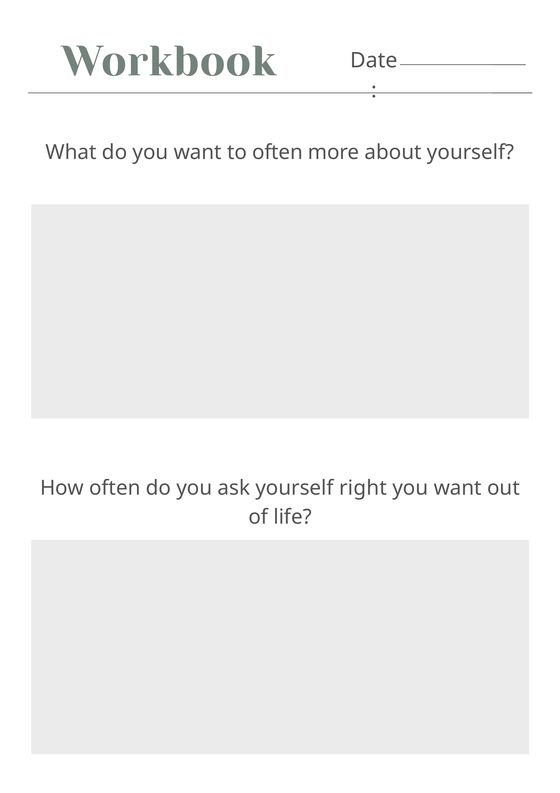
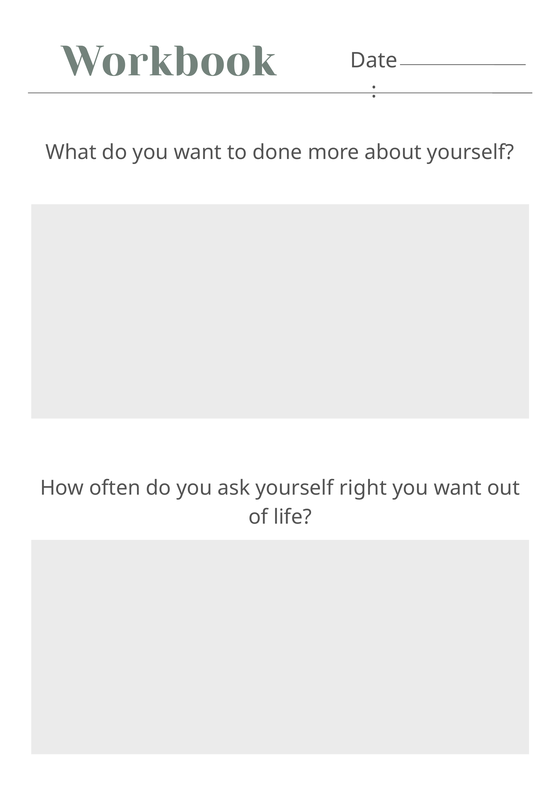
to often: often -> done
